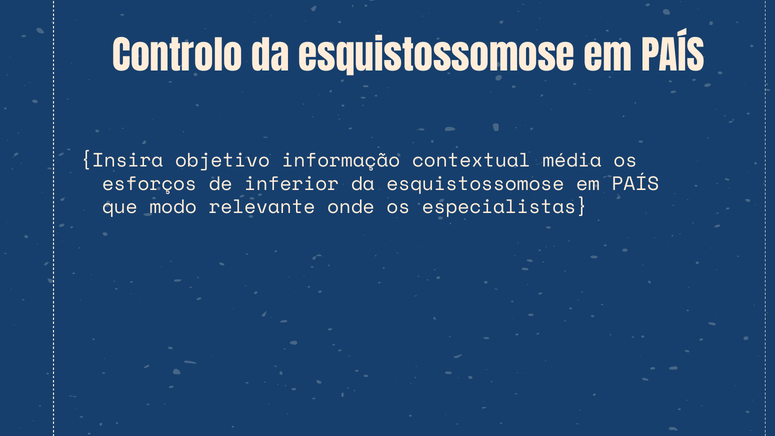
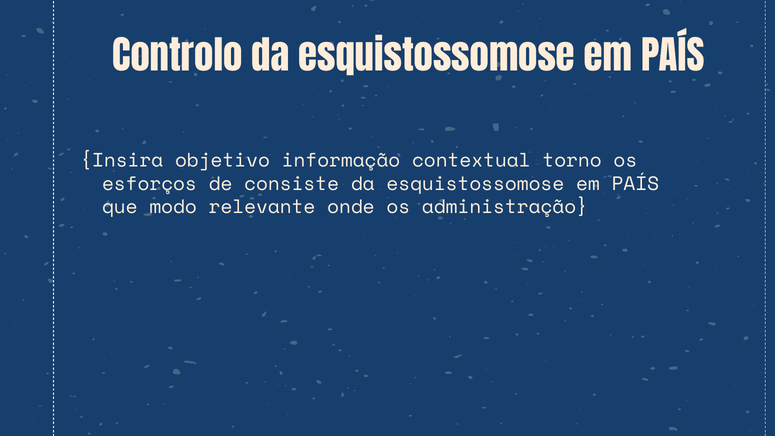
média: média -> torno
inferior: inferior -> consiste
especialistas: especialistas -> administração
